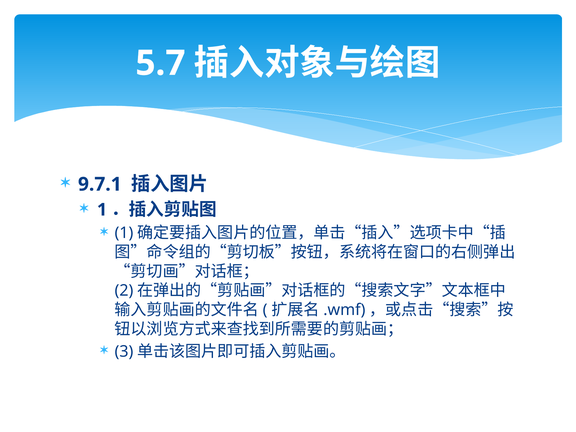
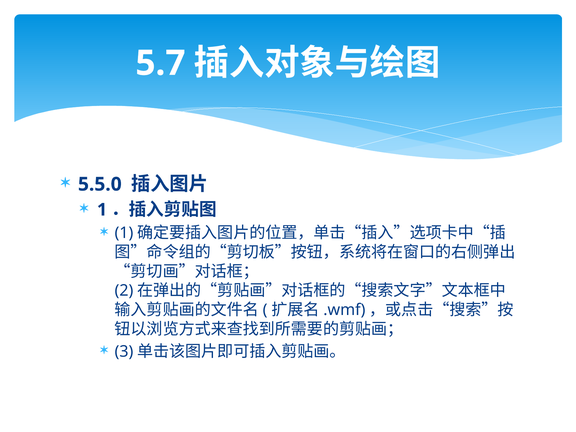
9.7.1: 9.7.1 -> 5.5.0
